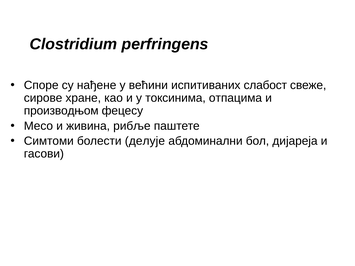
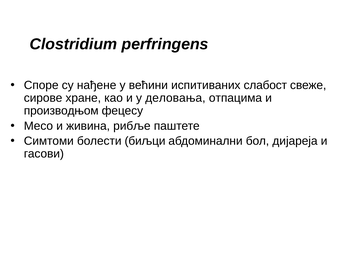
токсинима: токсинима -> деловања
делује: делује -> биљци
